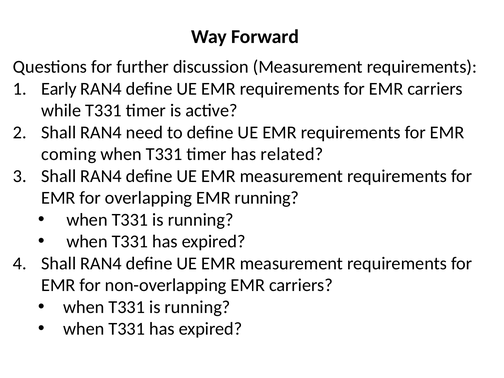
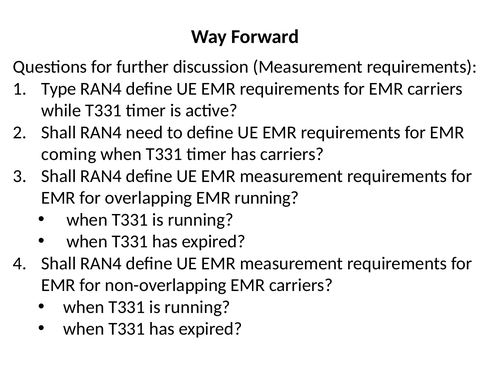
Early: Early -> Type
has related: related -> carriers
